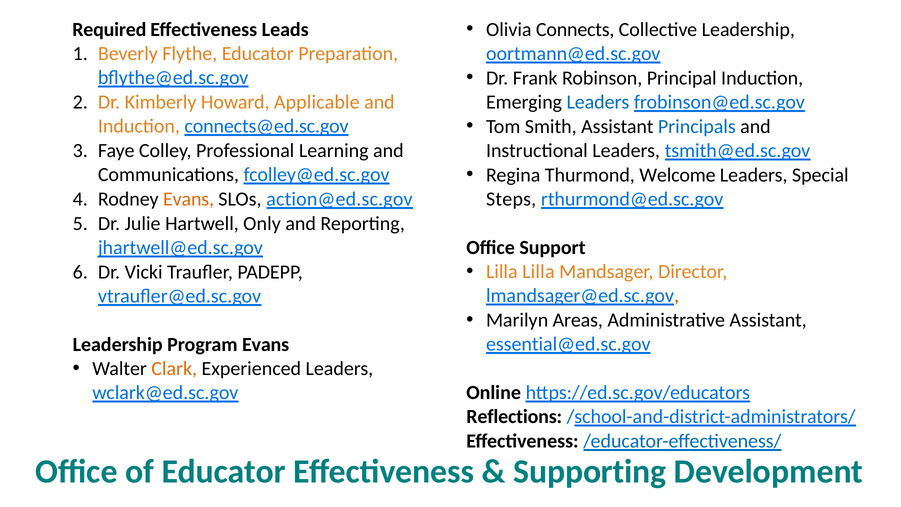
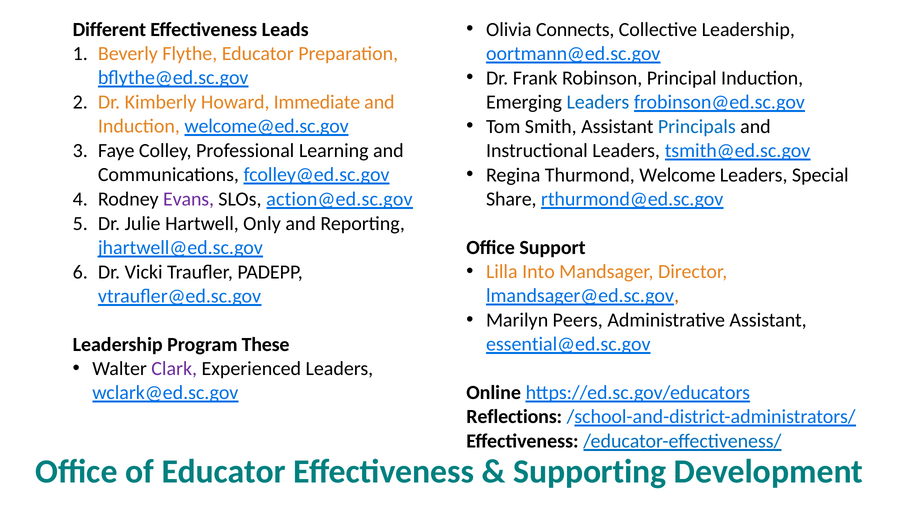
Required: Required -> Different
Applicable: Applicable -> Immediate
connects@ed.sc.gov: connects@ed.sc.gov -> welcome@ed.sc.gov
Evans at (189, 199) colour: orange -> purple
Steps: Steps -> Share
Lilla Lilla: Lilla -> Into
Areas: Areas -> Peers
Program Evans: Evans -> These
Clark colour: orange -> purple
